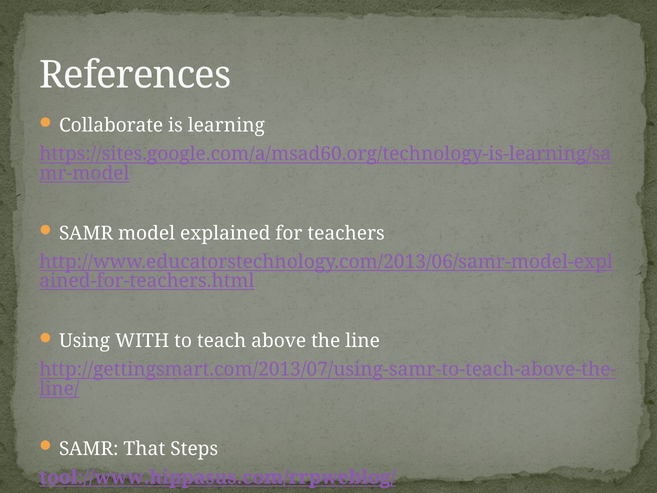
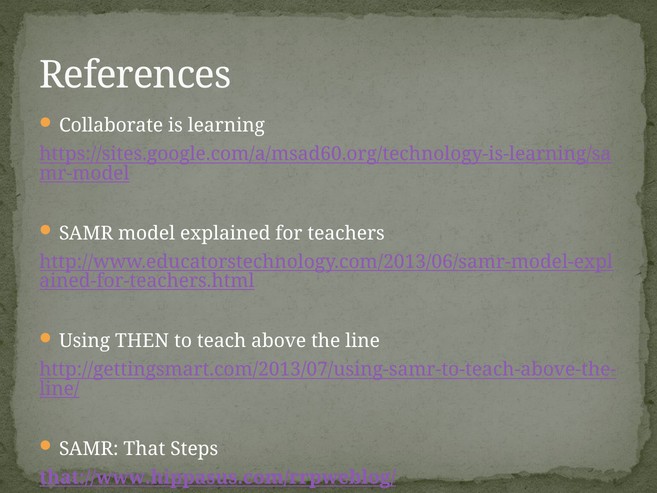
WITH: WITH -> THEN
tool://www.hippasus.com/rrpweblog/: tool://www.hippasus.com/rrpweblog/ -> that://www.hippasus.com/rrpweblog/
